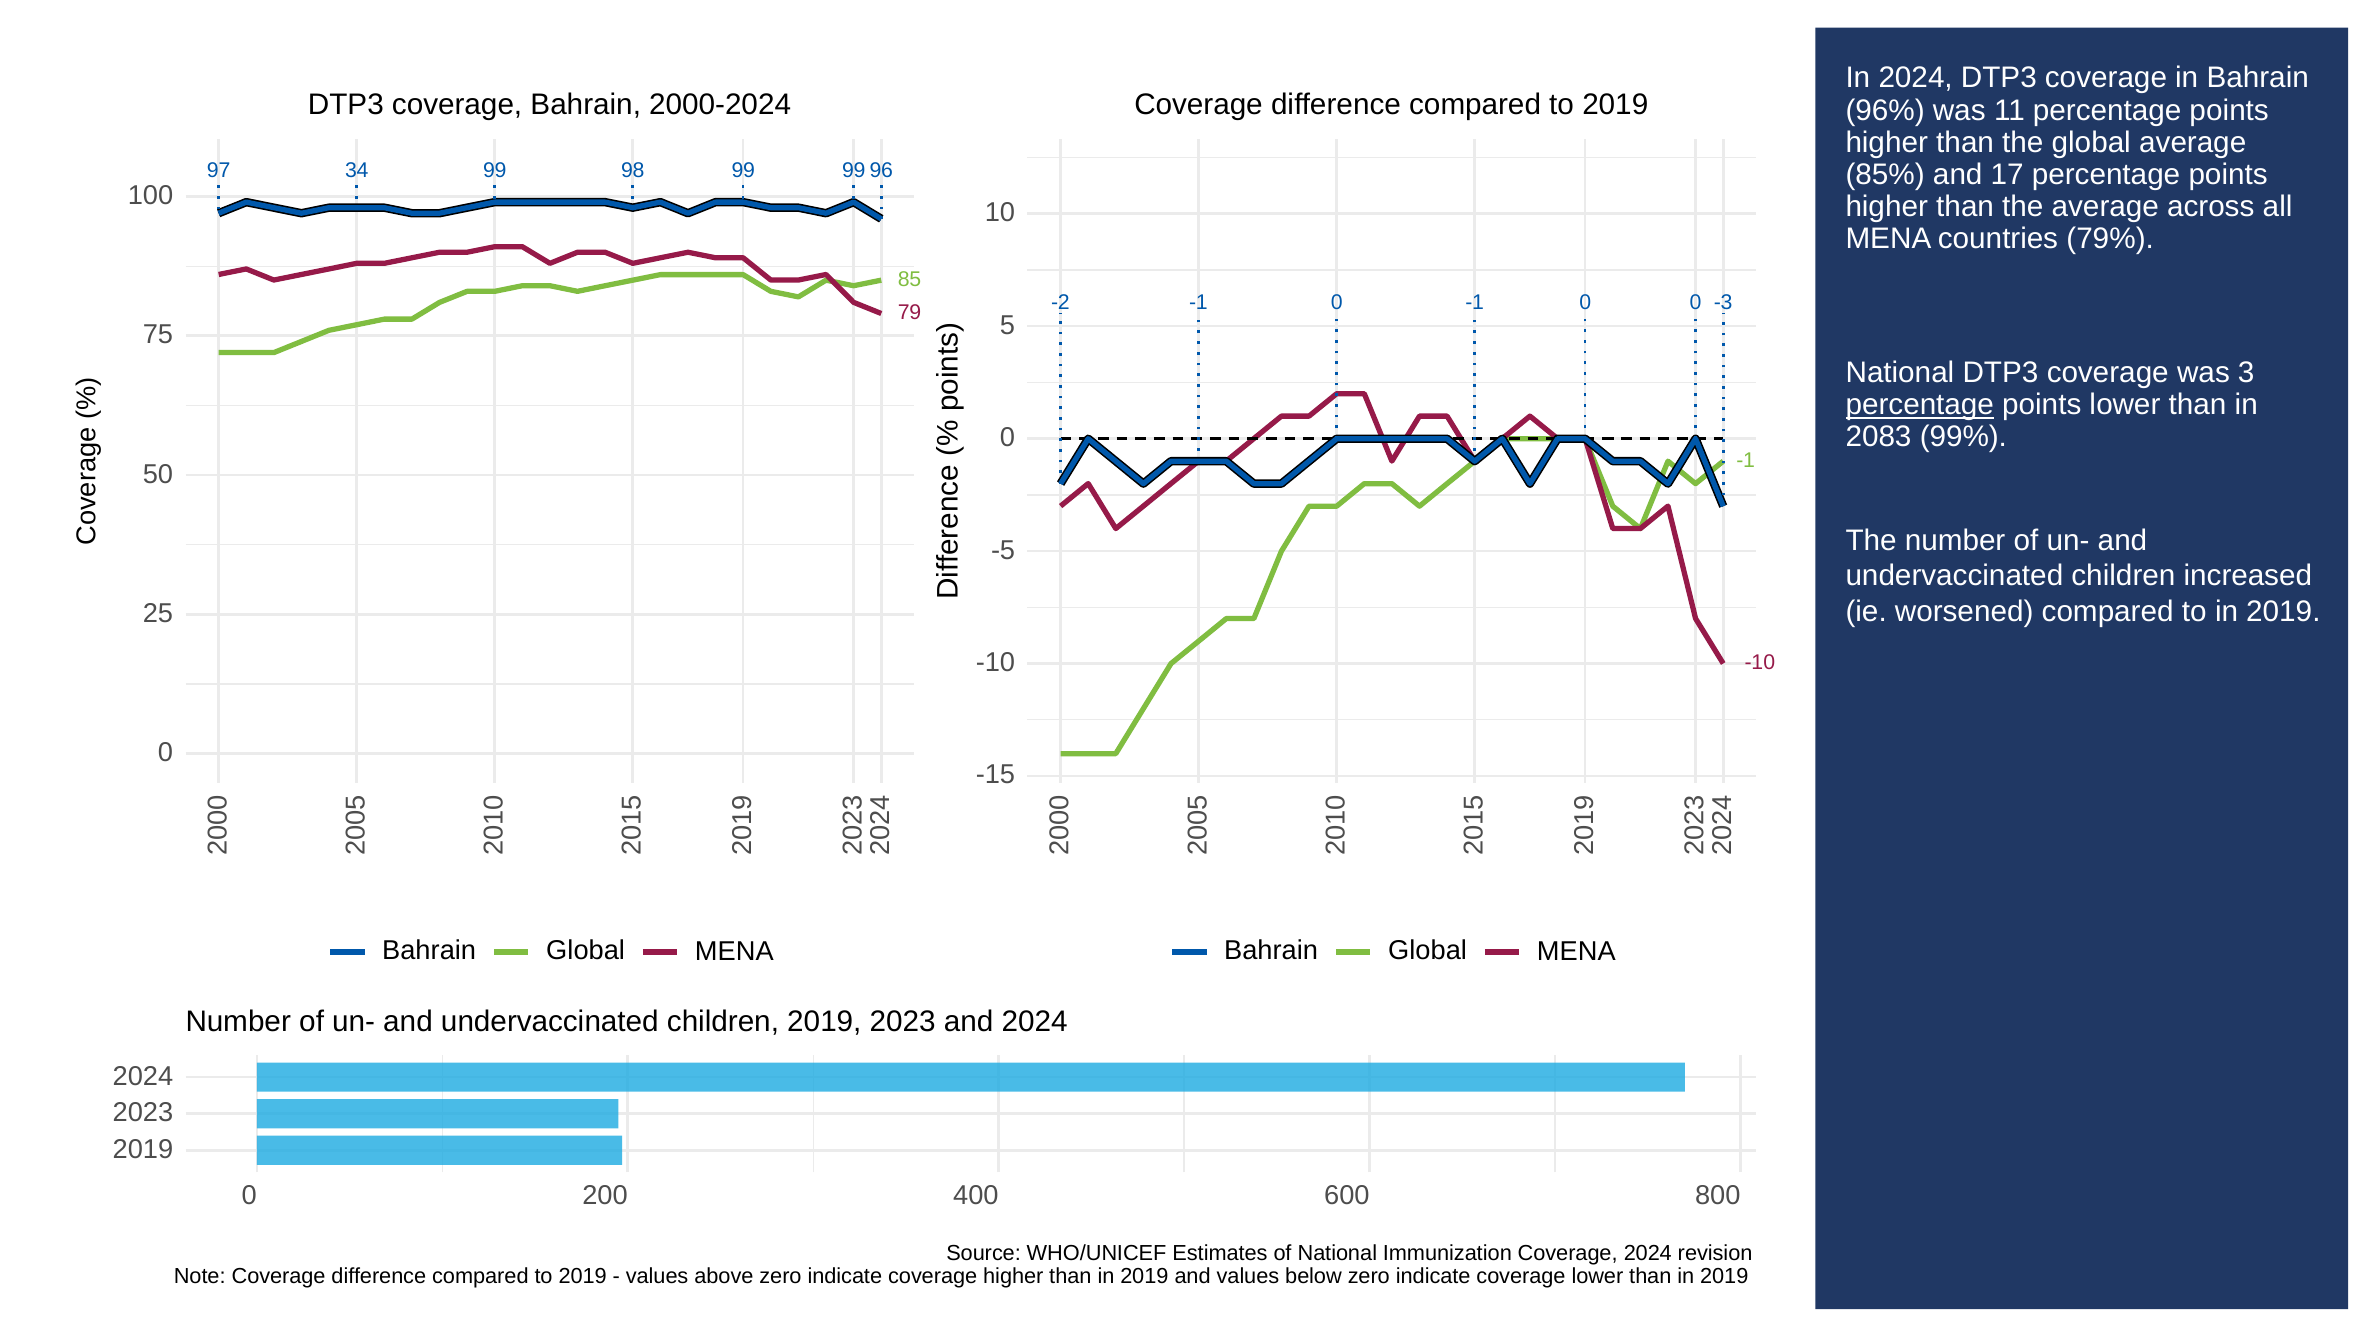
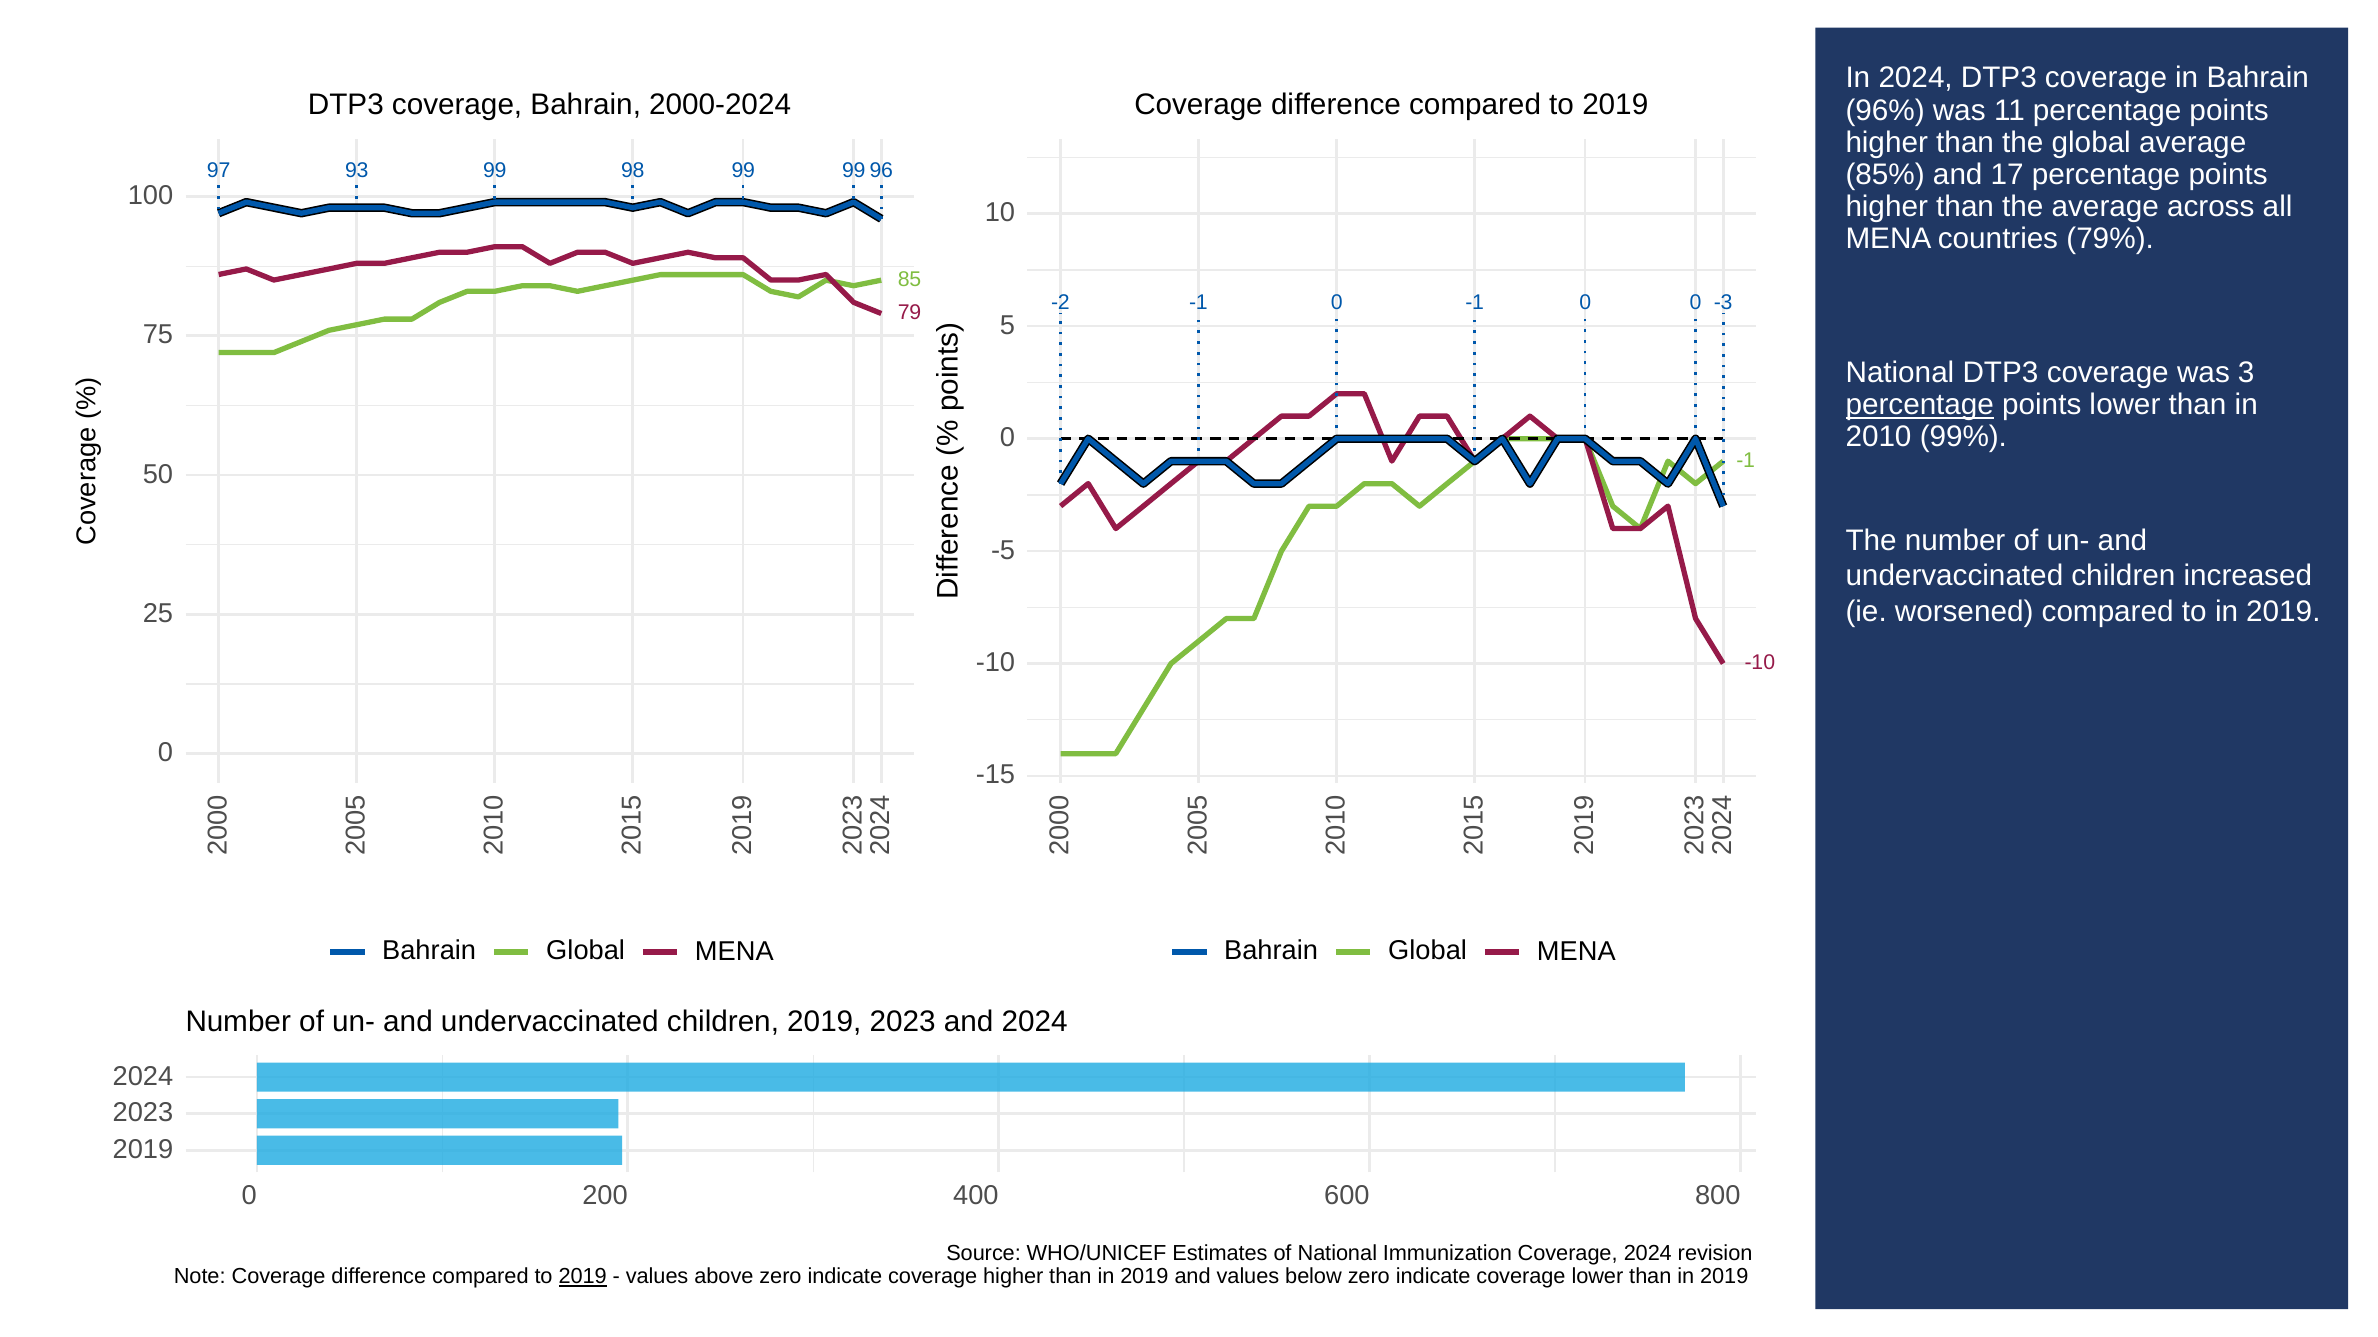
34: 34 -> 93
2083: 2083 -> 2010
2019 at (583, 1277) underline: none -> present
